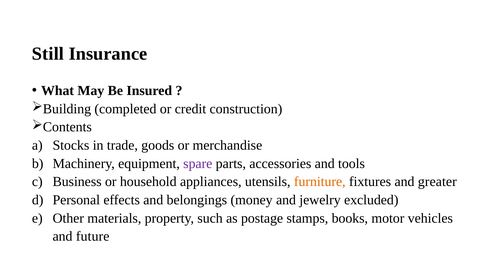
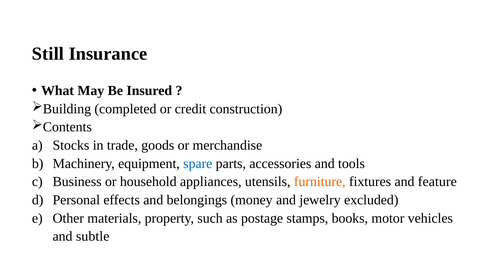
spare colour: purple -> blue
greater: greater -> feature
future: future -> subtle
